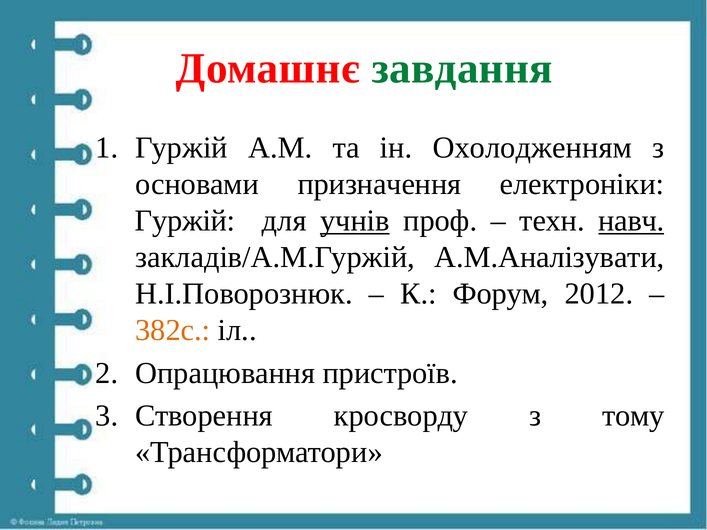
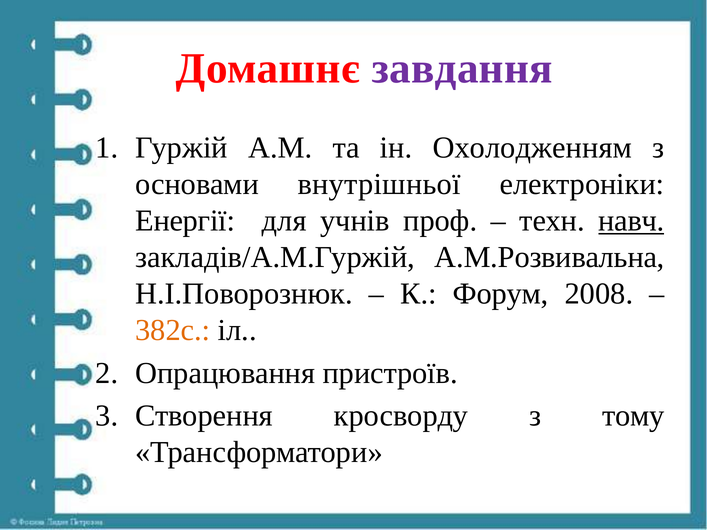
завдання colour: green -> purple
призначення: призначення -> внутрішньої
Гуржій at (185, 221): Гуржій -> Енергії
учнів underline: present -> none
А.М.Аналізувати: А.М.Аналізувати -> А.М.Розвивальна
2012: 2012 -> 2008
